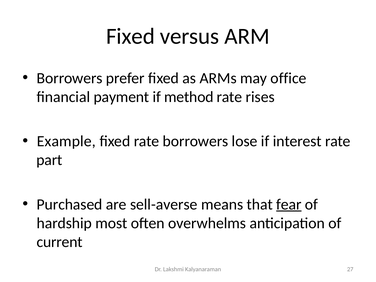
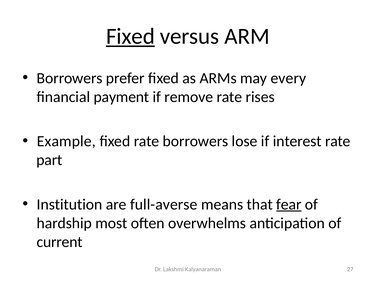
Fixed at (130, 36) underline: none -> present
office: office -> every
method: method -> remove
Purchased: Purchased -> Institution
sell-averse: sell-averse -> full-averse
